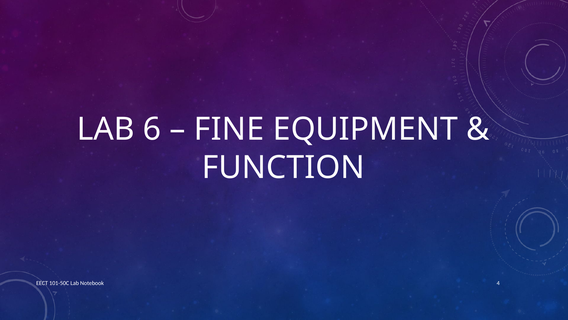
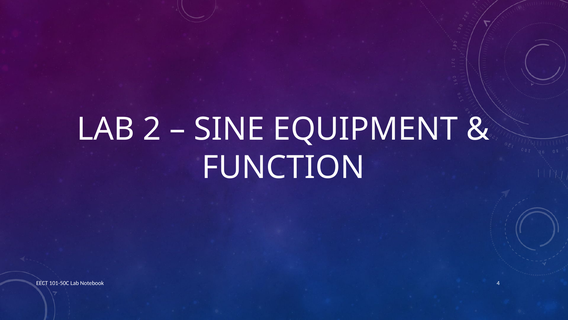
6: 6 -> 2
FINE: FINE -> SINE
